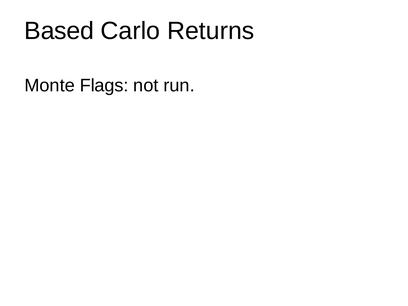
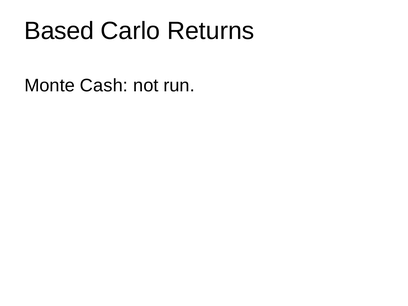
Flags: Flags -> Cash
